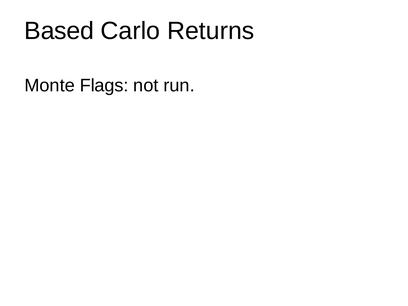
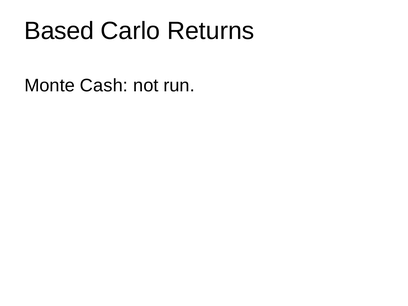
Flags: Flags -> Cash
